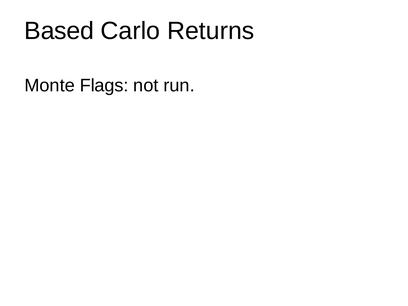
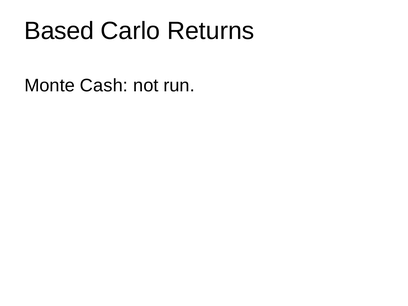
Flags: Flags -> Cash
